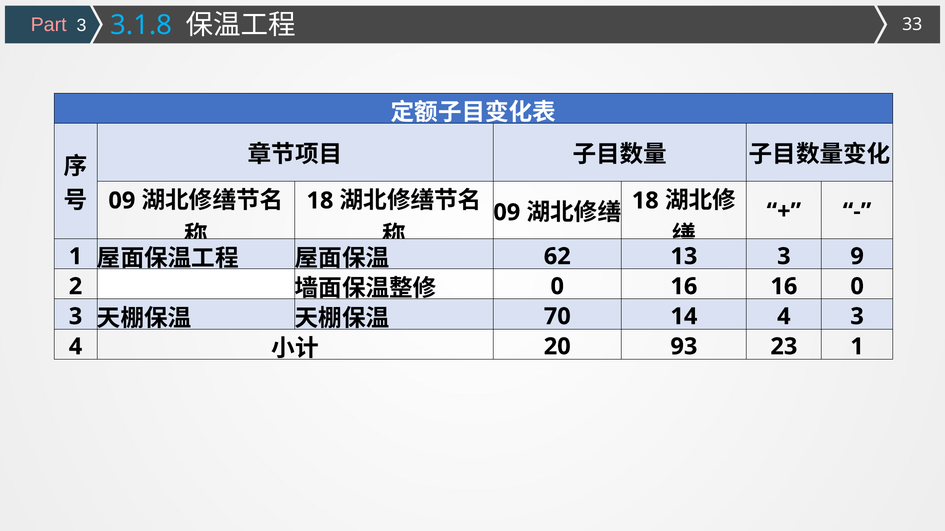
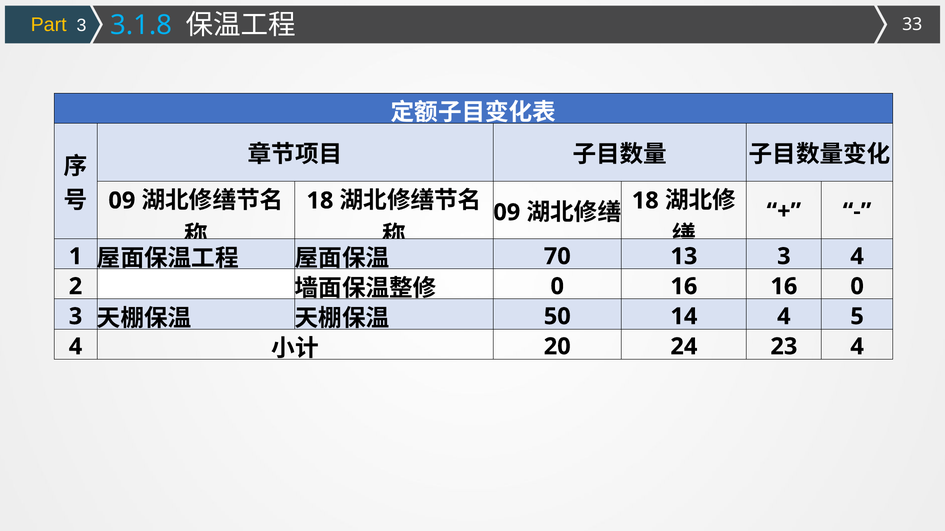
Part colour: pink -> yellow
62: 62 -> 70
3 9: 9 -> 4
70: 70 -> 50
4 3: 3 -> 5
93: 93 -> 24
23 1: 1 -> 4
